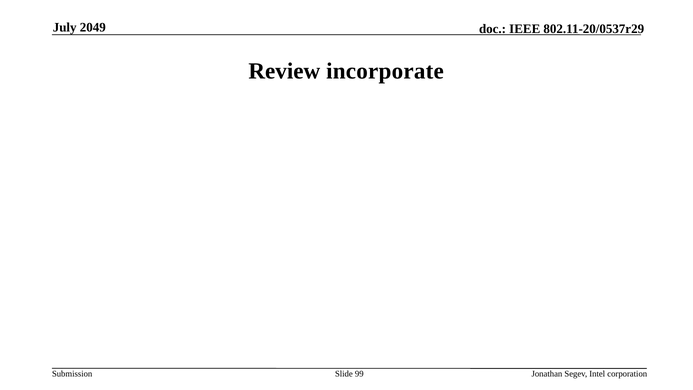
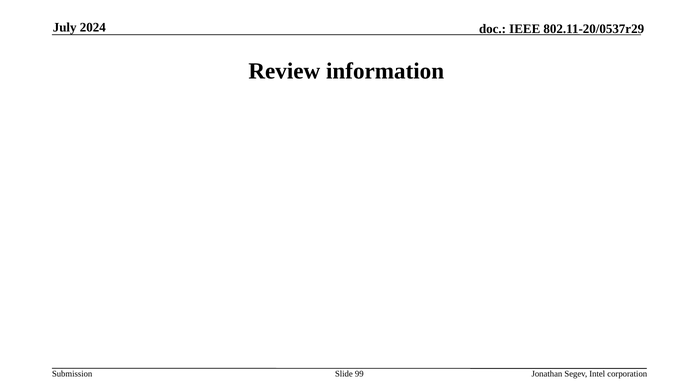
2049: 2049 -> 2024
incorporate: incorporate -> information
